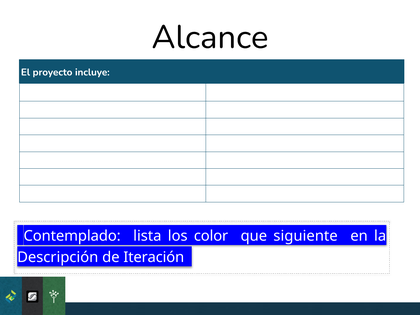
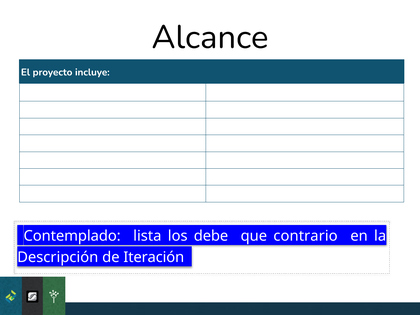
color: color -> debe
siguiente: siguiente -> contrario
